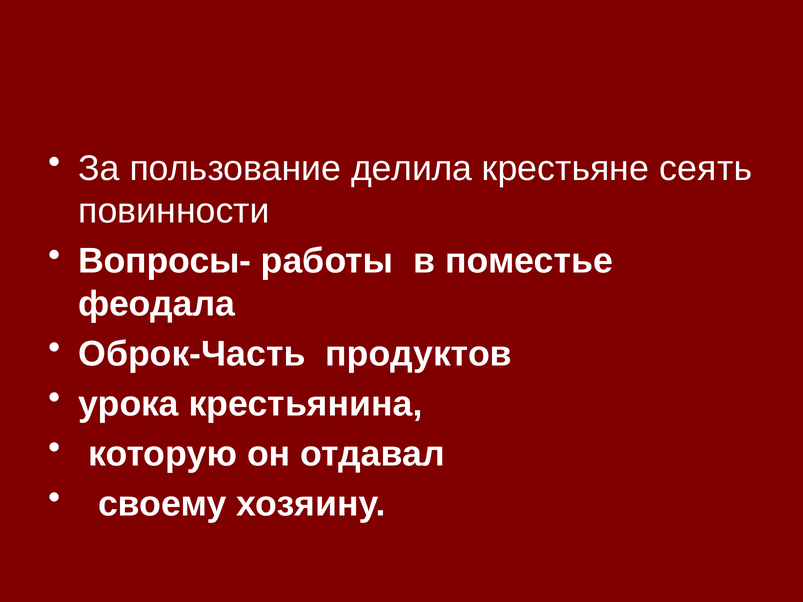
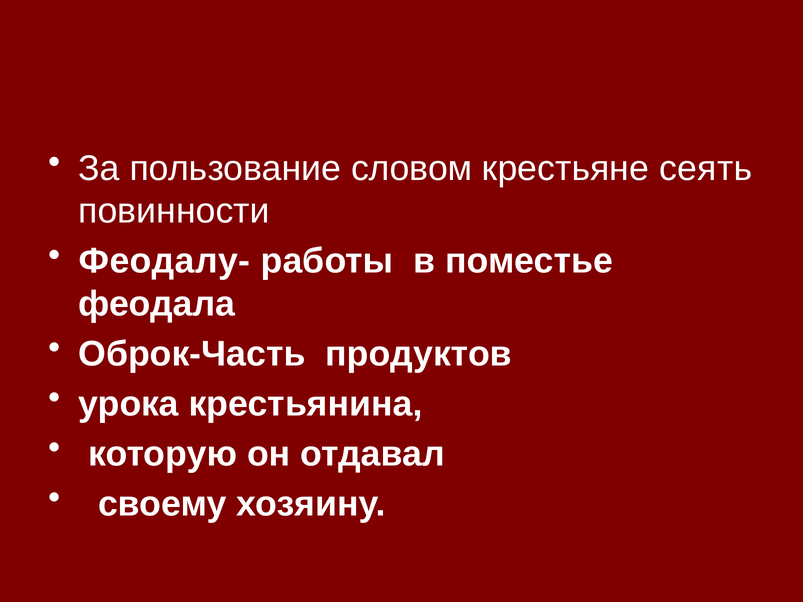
делила: делила -> словом
Вопросы-: Вопросы- -> Феодалу-
